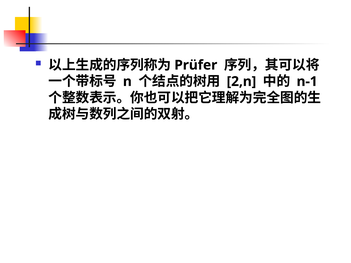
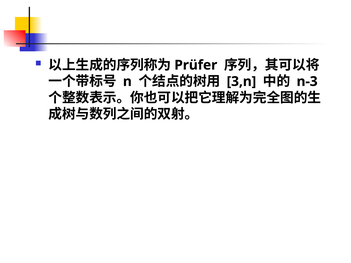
2,n: 2,n -> 3,n
n-1: n-1 -> n-3
